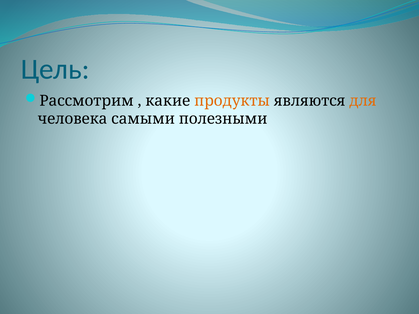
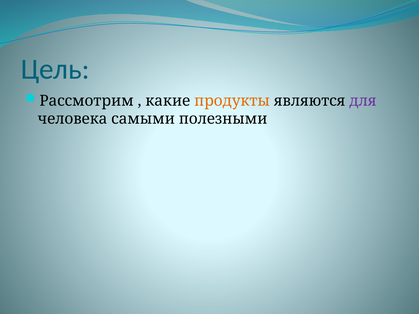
для colour: orange -> purple
